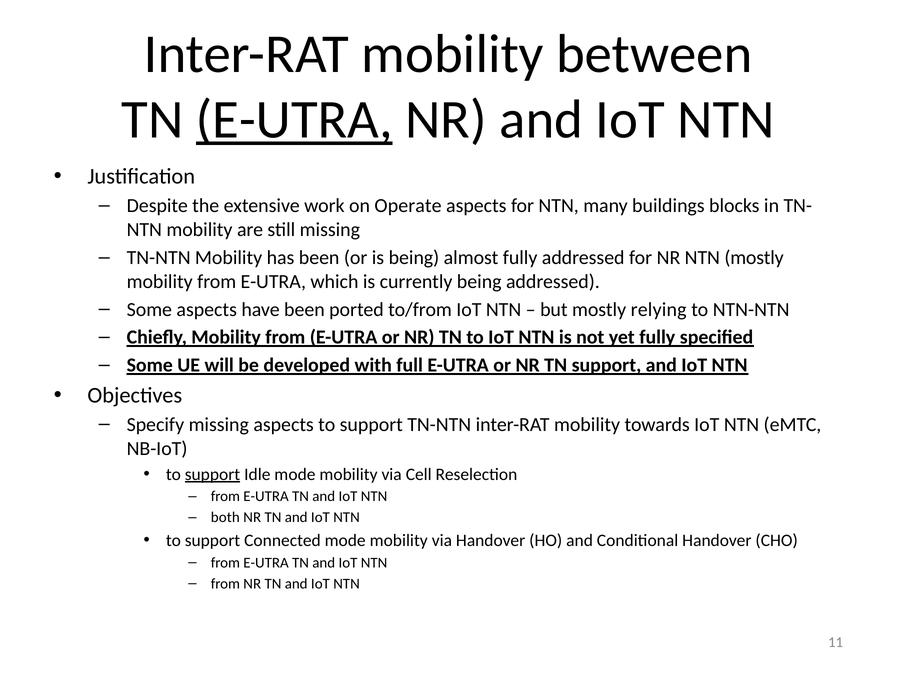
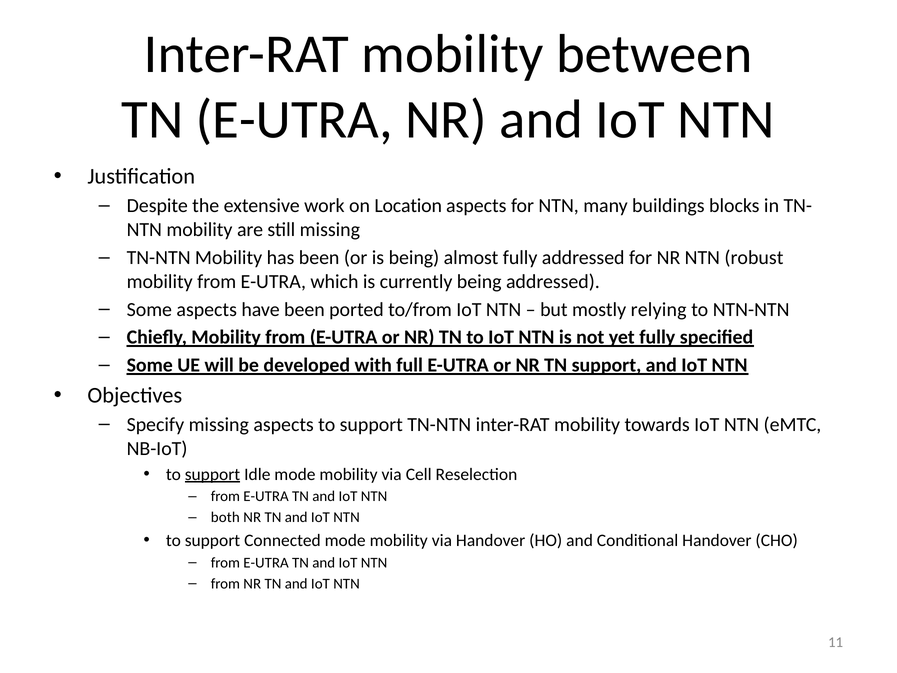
E-UTRA at (294, 120) underline: present -> none
Operate: Operate -> Location
NTN mostly: mostly -> robust
